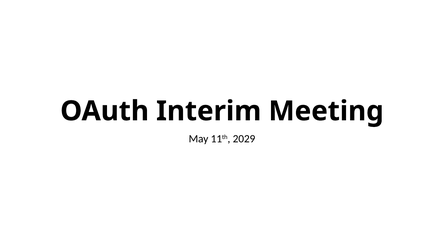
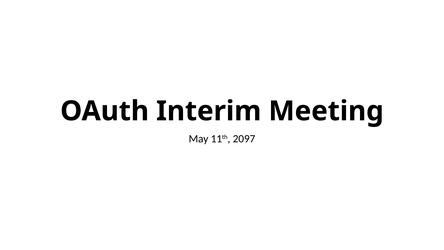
2029: 2029 -> 2097
